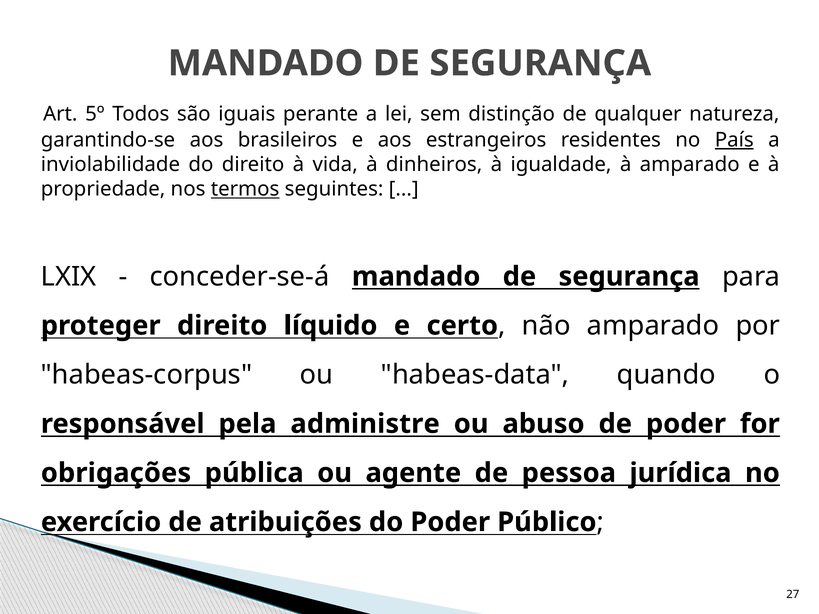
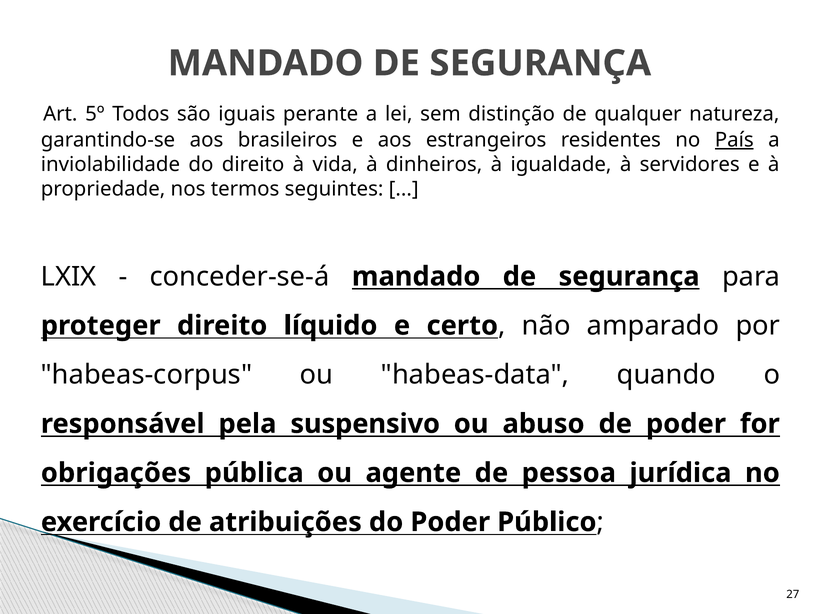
à amparado: amparado -> servidores
termos underline: present -> none
administre: administre -> suspensivo
